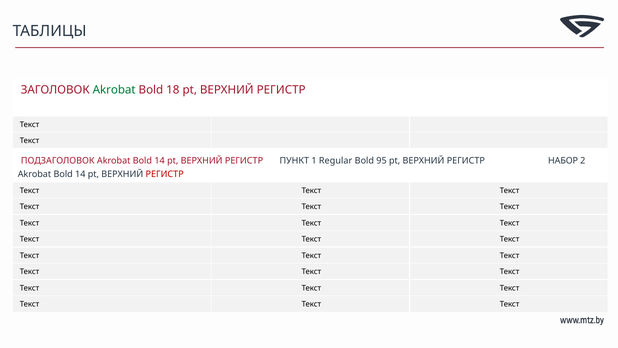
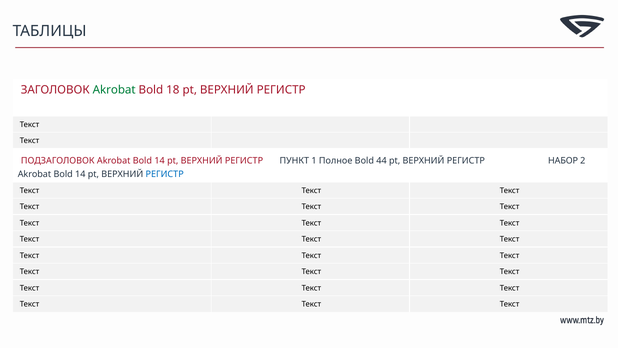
Regular: Regular -> Полное
95: 95 -> 44
РЕГИСТР at (165, 174) colour: red -> blue
